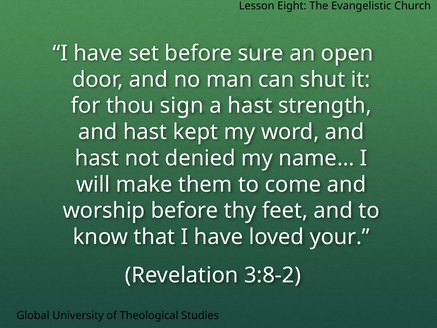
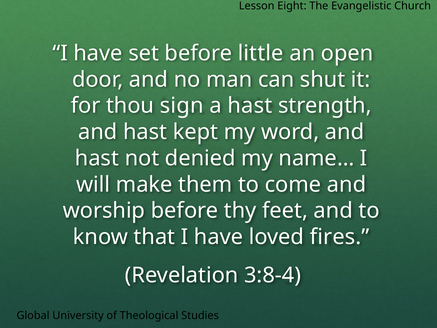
sure: sure -> little
your: your -> fires
3:8-2: 3:8-2 -> 3:8-4
